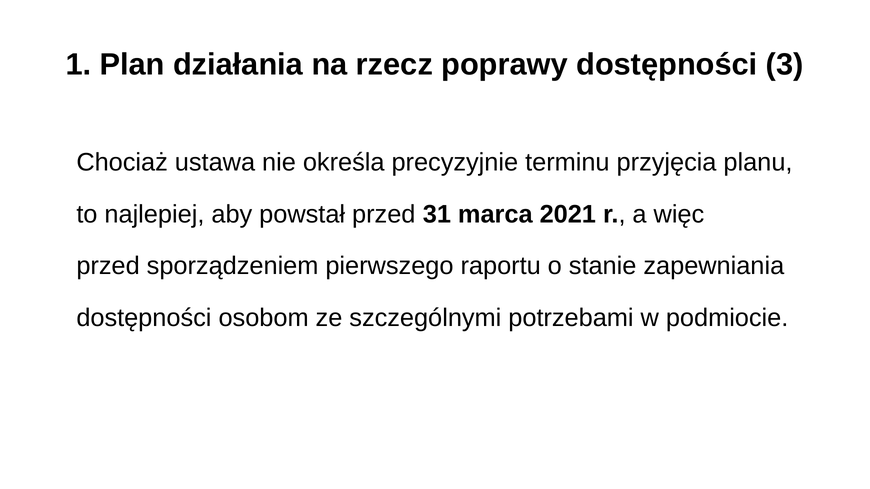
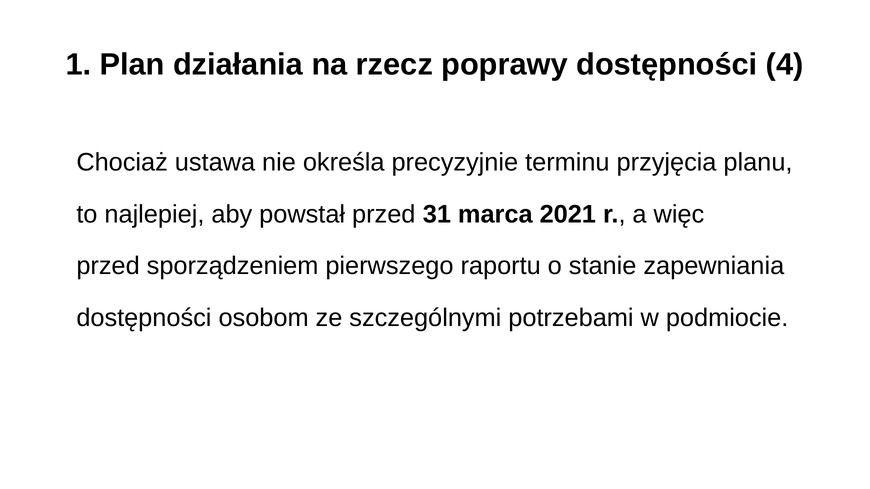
3: 3 -> 4
